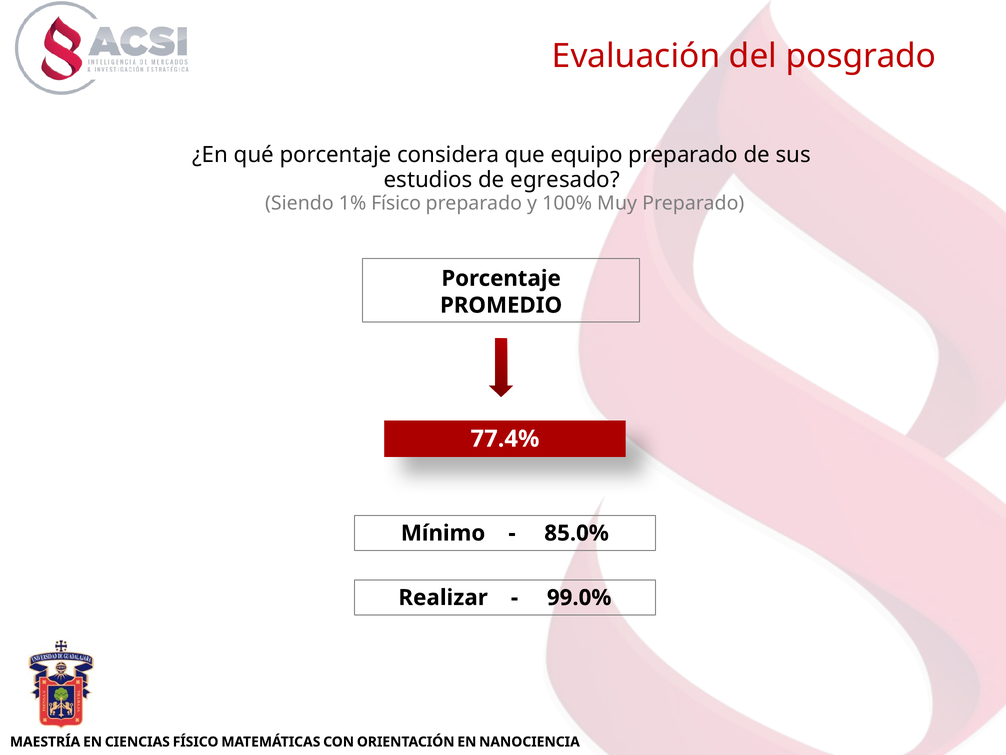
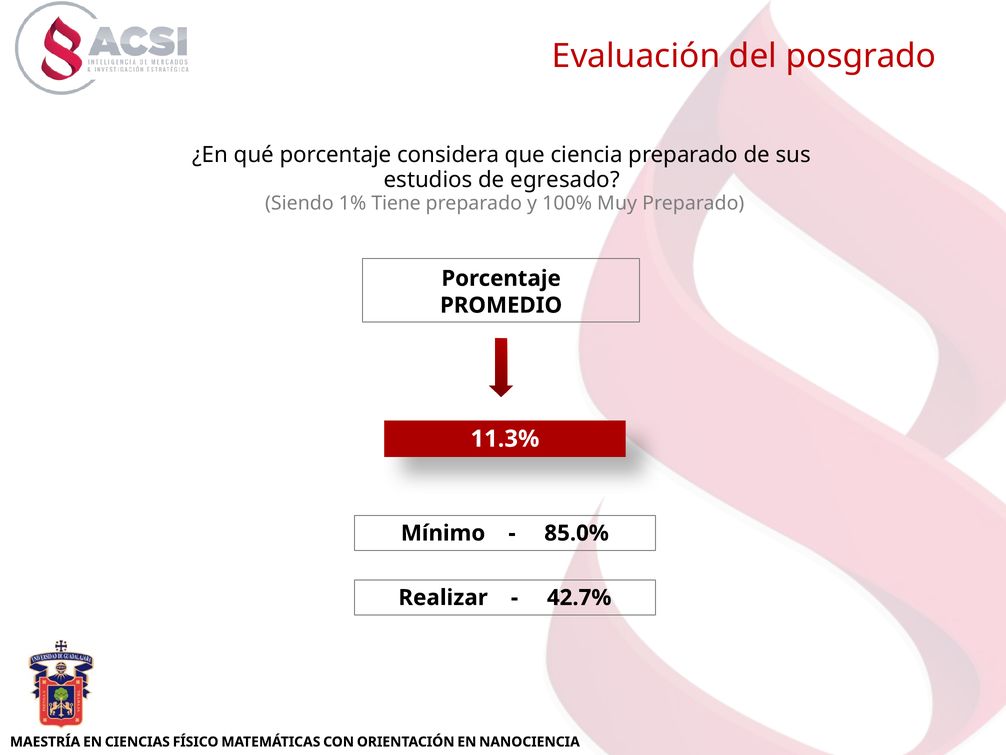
equipo: equipo -> ciencia
1% Físico: Físico -> Tiene
77.4%: 77.4% -> 11.3%
99.0%: 99.0% -> 42.7%
